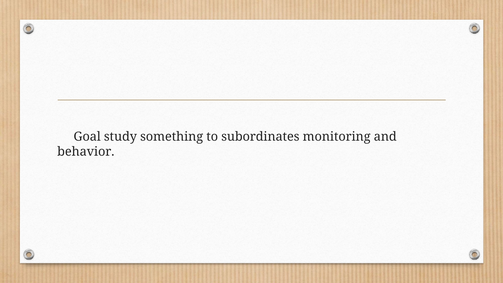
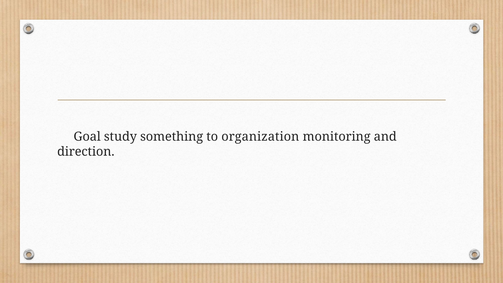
subordinates: subordinates -> organization
behavior: behavior -> direction
